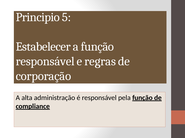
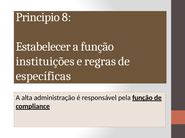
5: 5 -> 8
responsável at (45, 62): responsável -> instituições
corporação: corporação -> específicas
